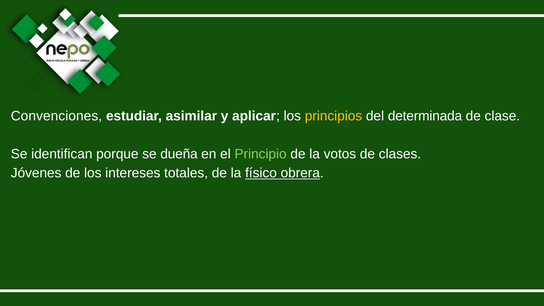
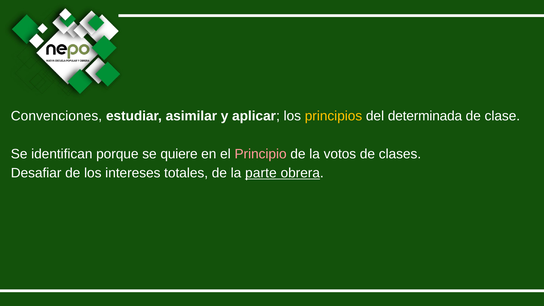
dueña: dueña -> quiere
Principio colour: light green -> pink
Jóvenes: Jóvenes -> Desafiar
físico: físico -> parte
